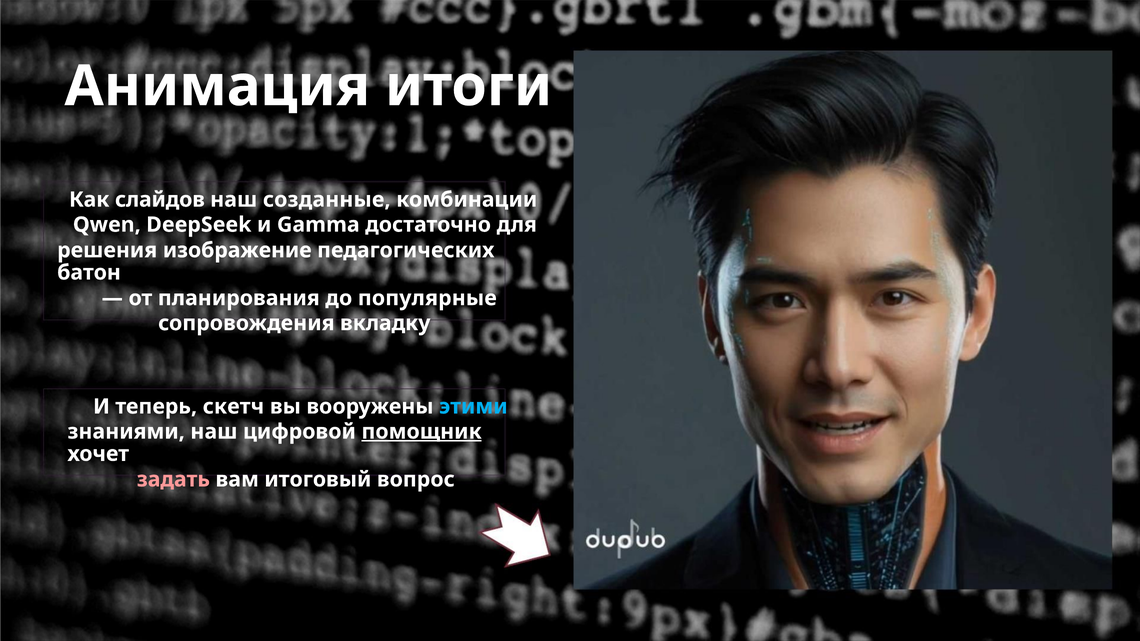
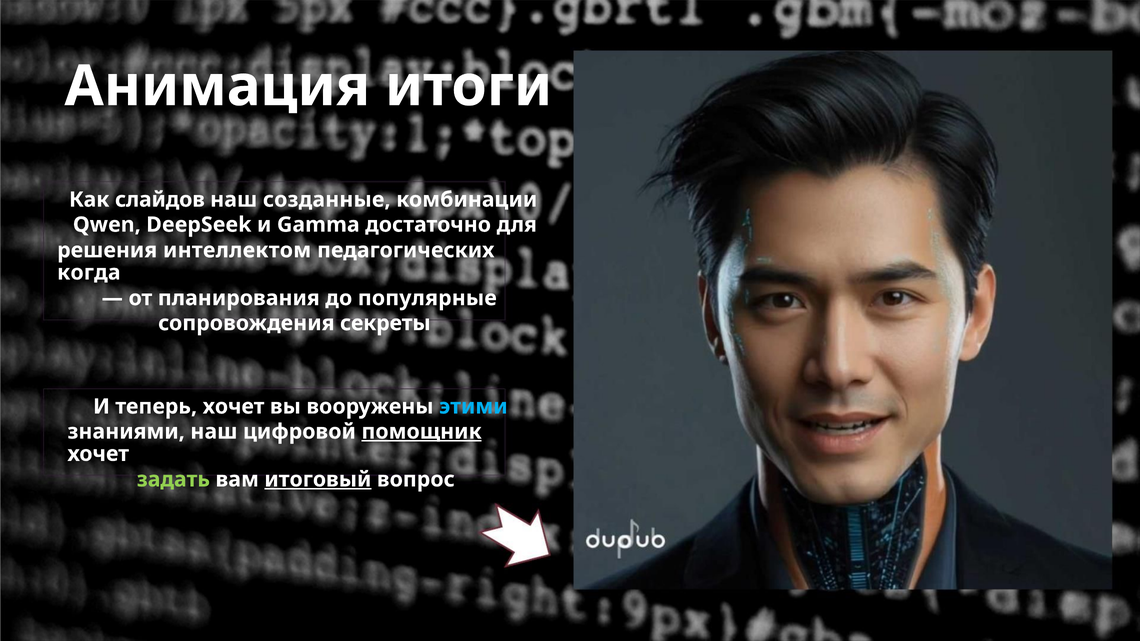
изображение: изображение -> интеллектом
батон: батон -> когда
вкладку: вкладку -> секреты
теперь скетч: скетч -> хочет
задать colour: pink -> light green
итоговый underline: none -> present
